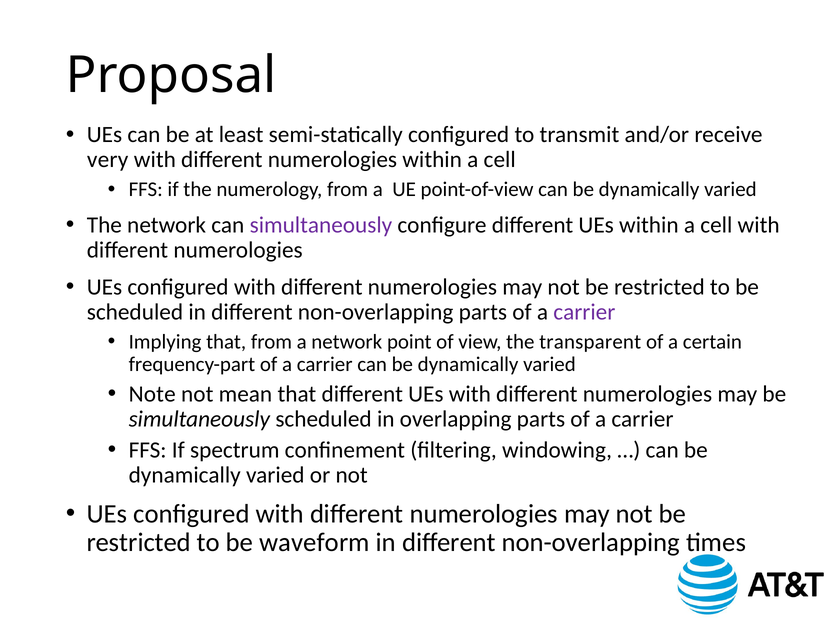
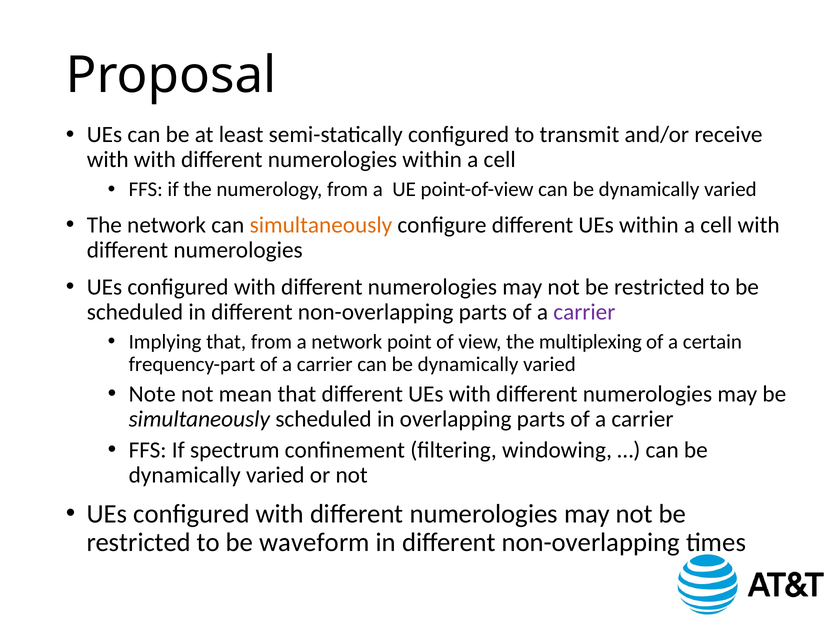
very at (108, 160): very -> with
simultaneously at (321, 225) colour: purple -> orange
transparent: transparent -> multiplexing
